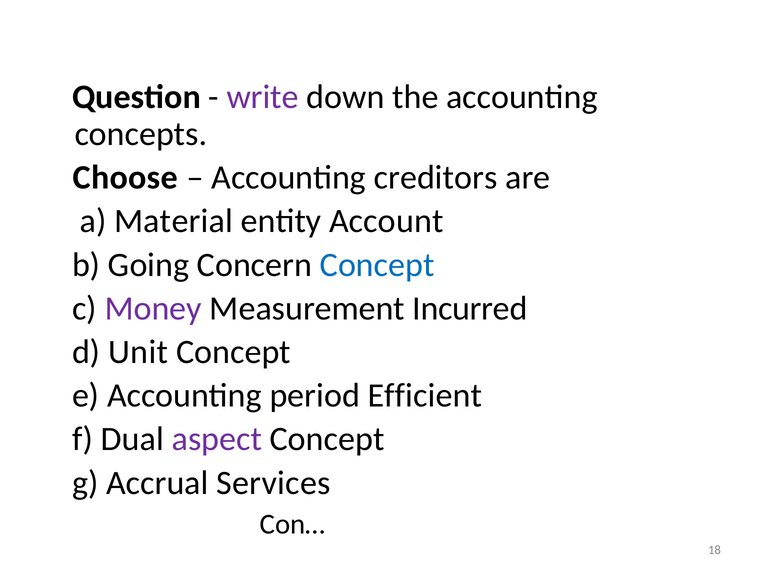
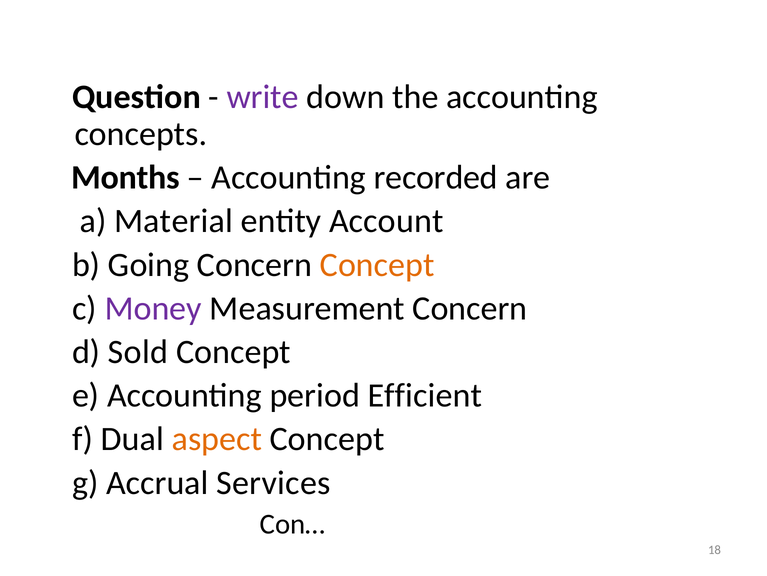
Choose: Choose -> Months
creditors: creditors -> recorded
Concept at (377, 264) colour: blue -> orange
Measurement Incurred: Incurred -> Concern
Unit: Unit -> Sold
aspect colour: purple -> orange
